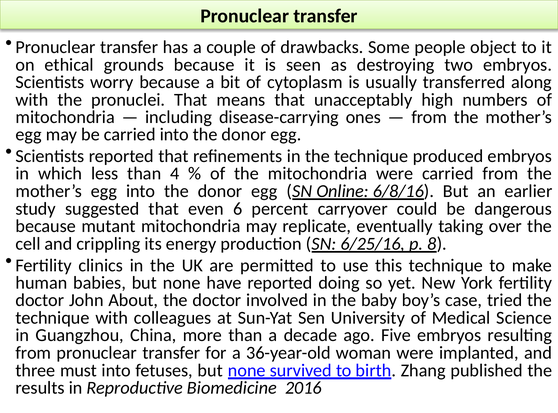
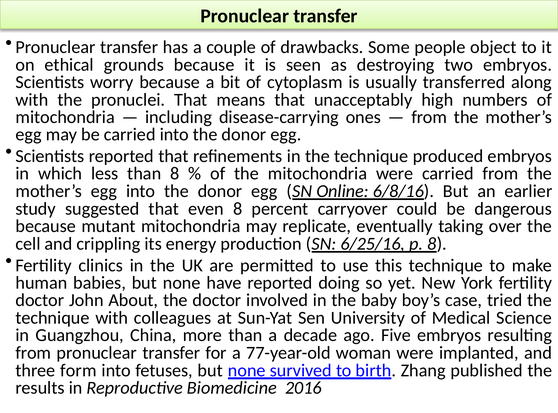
than 4: 4 -> 8
even 6: 6 -> 8
36-year-old: 36-year-old -> 77-year-old
must: must -> form
